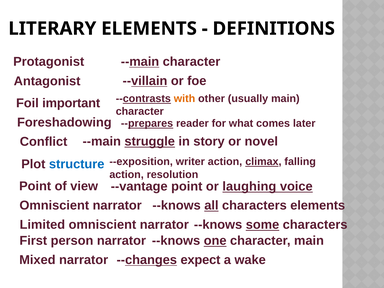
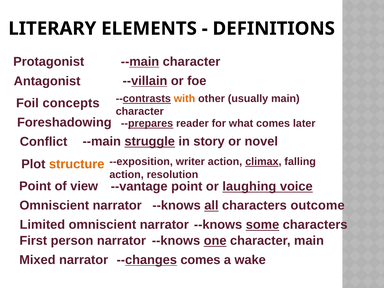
important: important -> concepts
structure colour: blue -> orange
characters elements: elements -> outcome
--changes expect: expect -> comes
